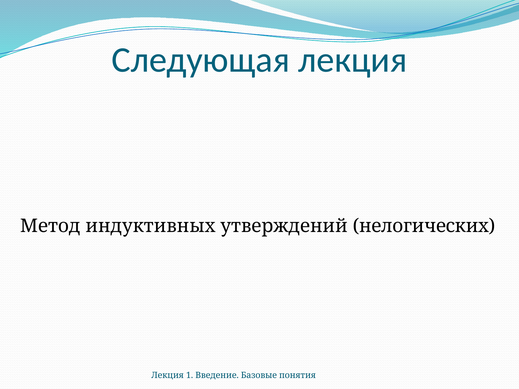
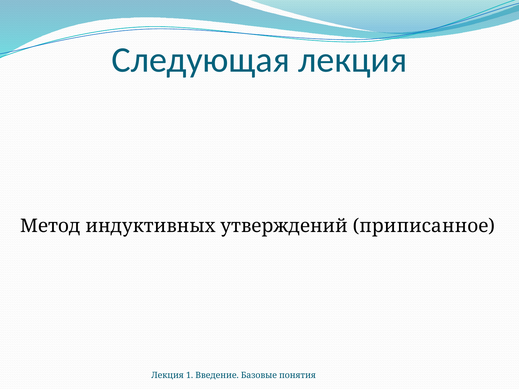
нелогических: нелогических -> приписанное
